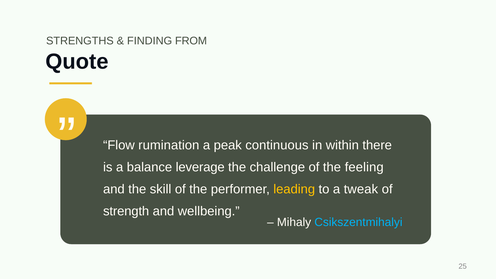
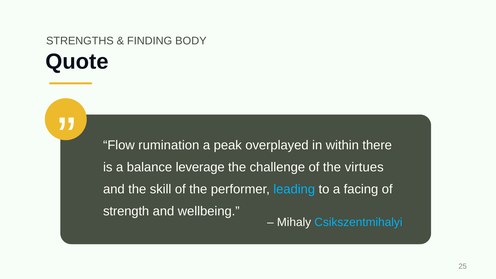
FROM: FROM -> BODY
continuous: continuous -> overplayed
feeling: feeling -> virtues
leading colour: yellow -> light blue
tweak: tweak -> facing
